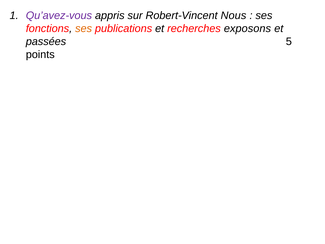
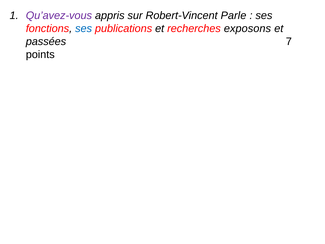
Nous: Nous -> Parle
ses at (84, 29) colour: orange -> blue
5: 5 -> 7
